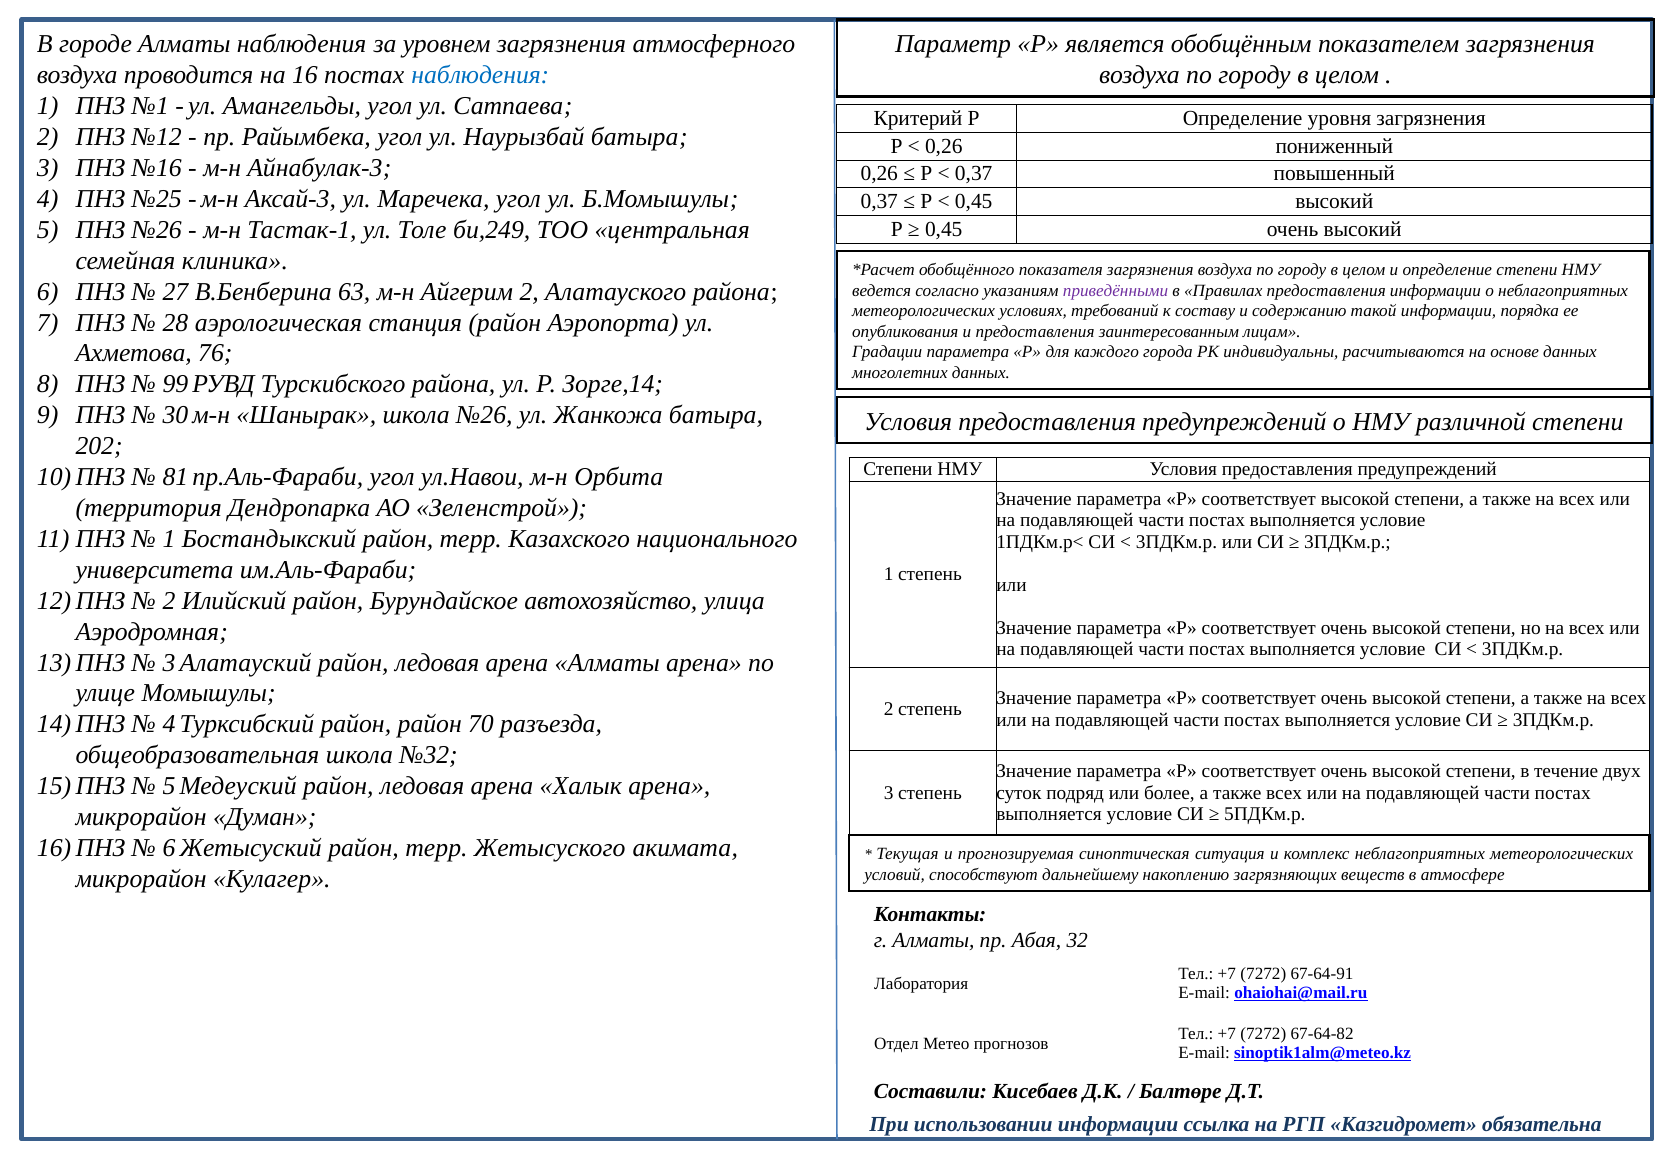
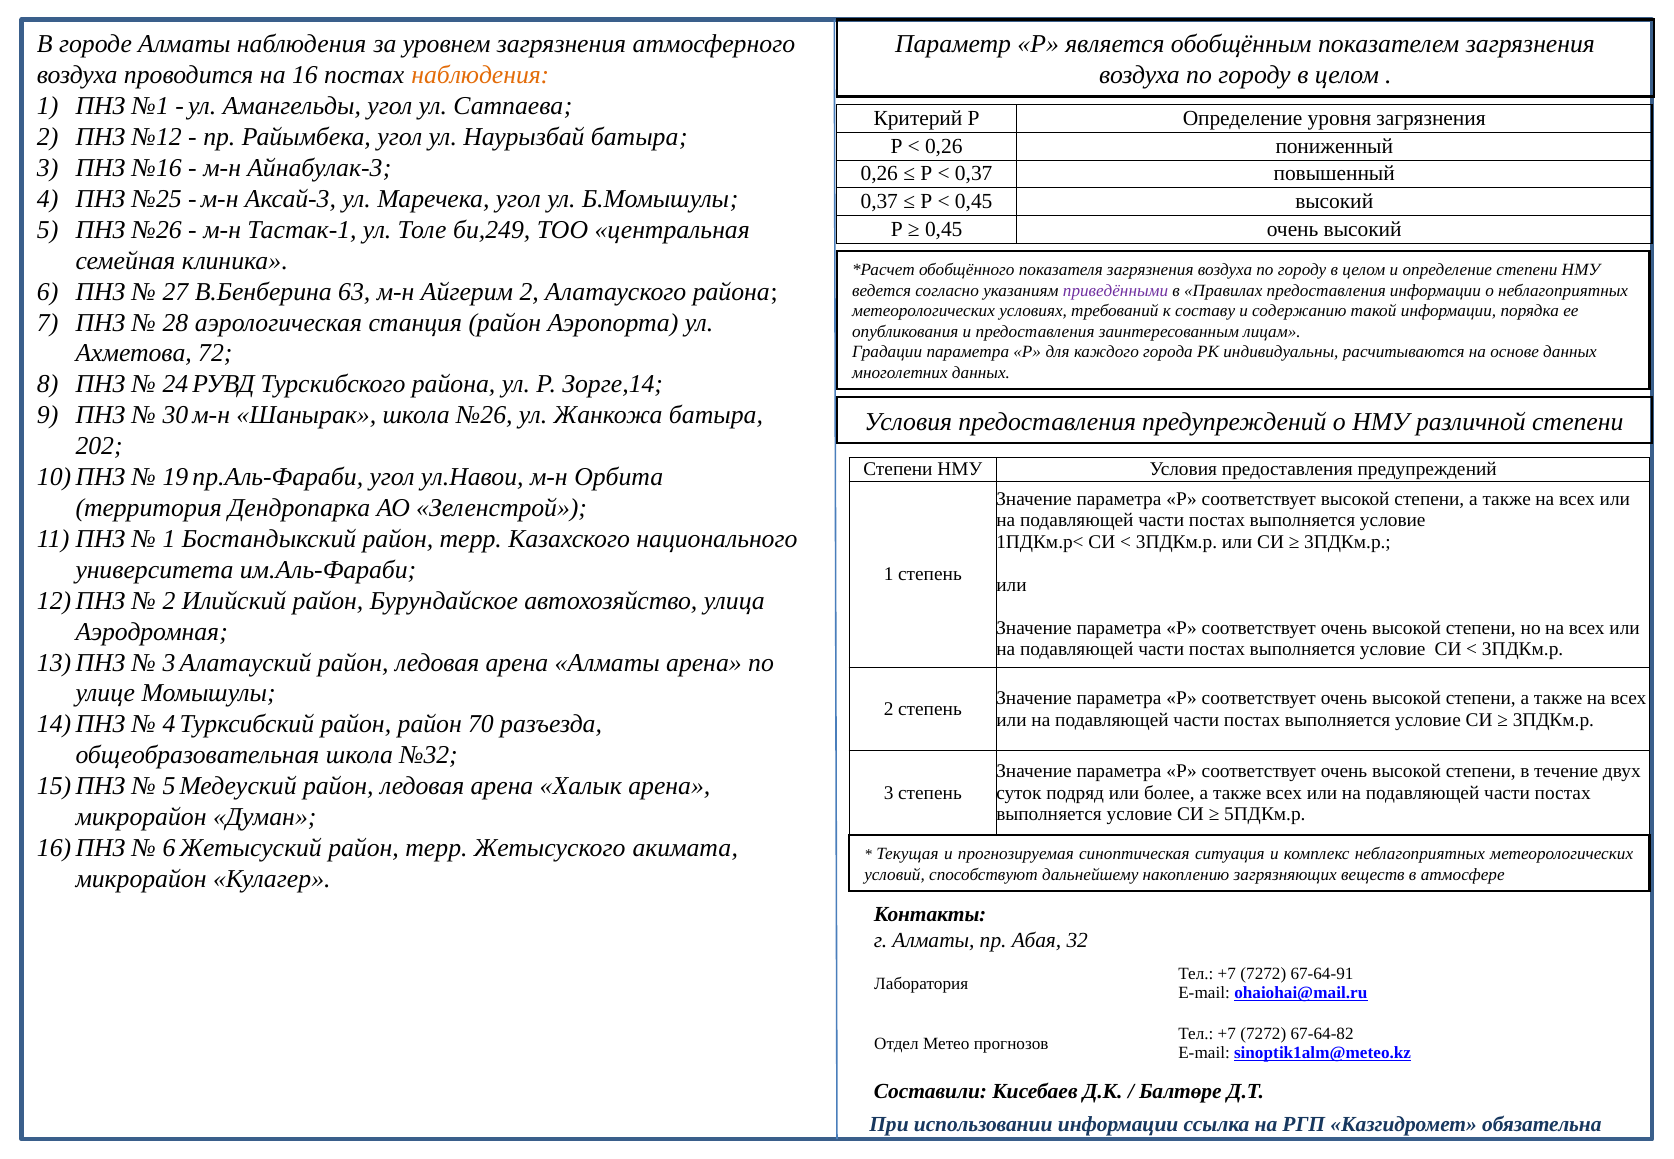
наблюдения at (480, 75) colour: blue -> orange
76: 76 -> 72
99: 99 -> 24
81: 81 -> 19
